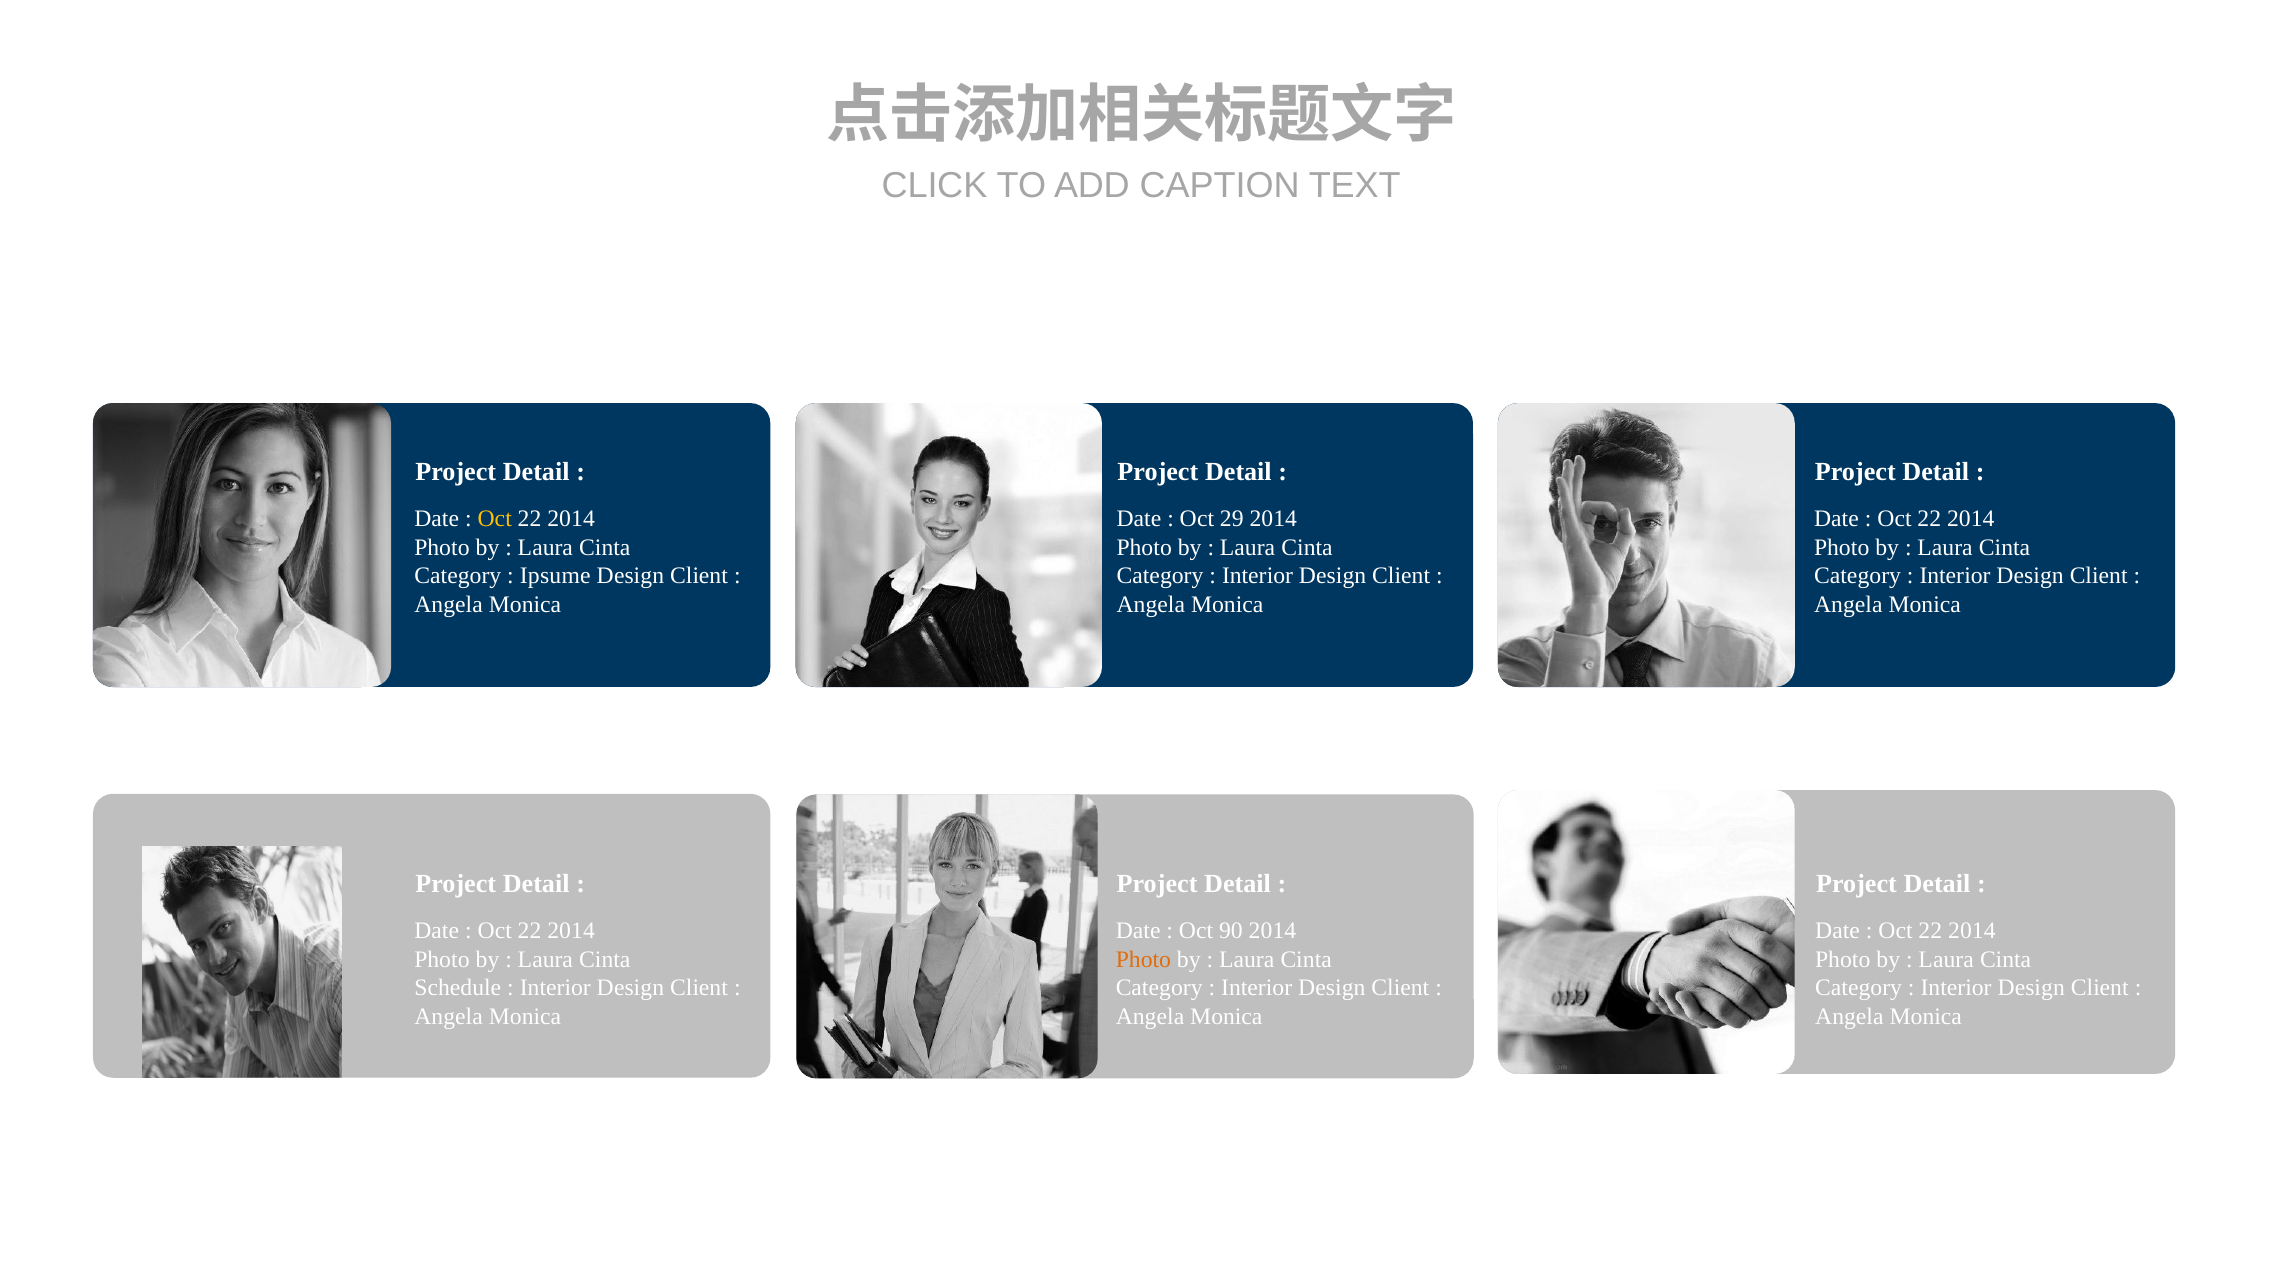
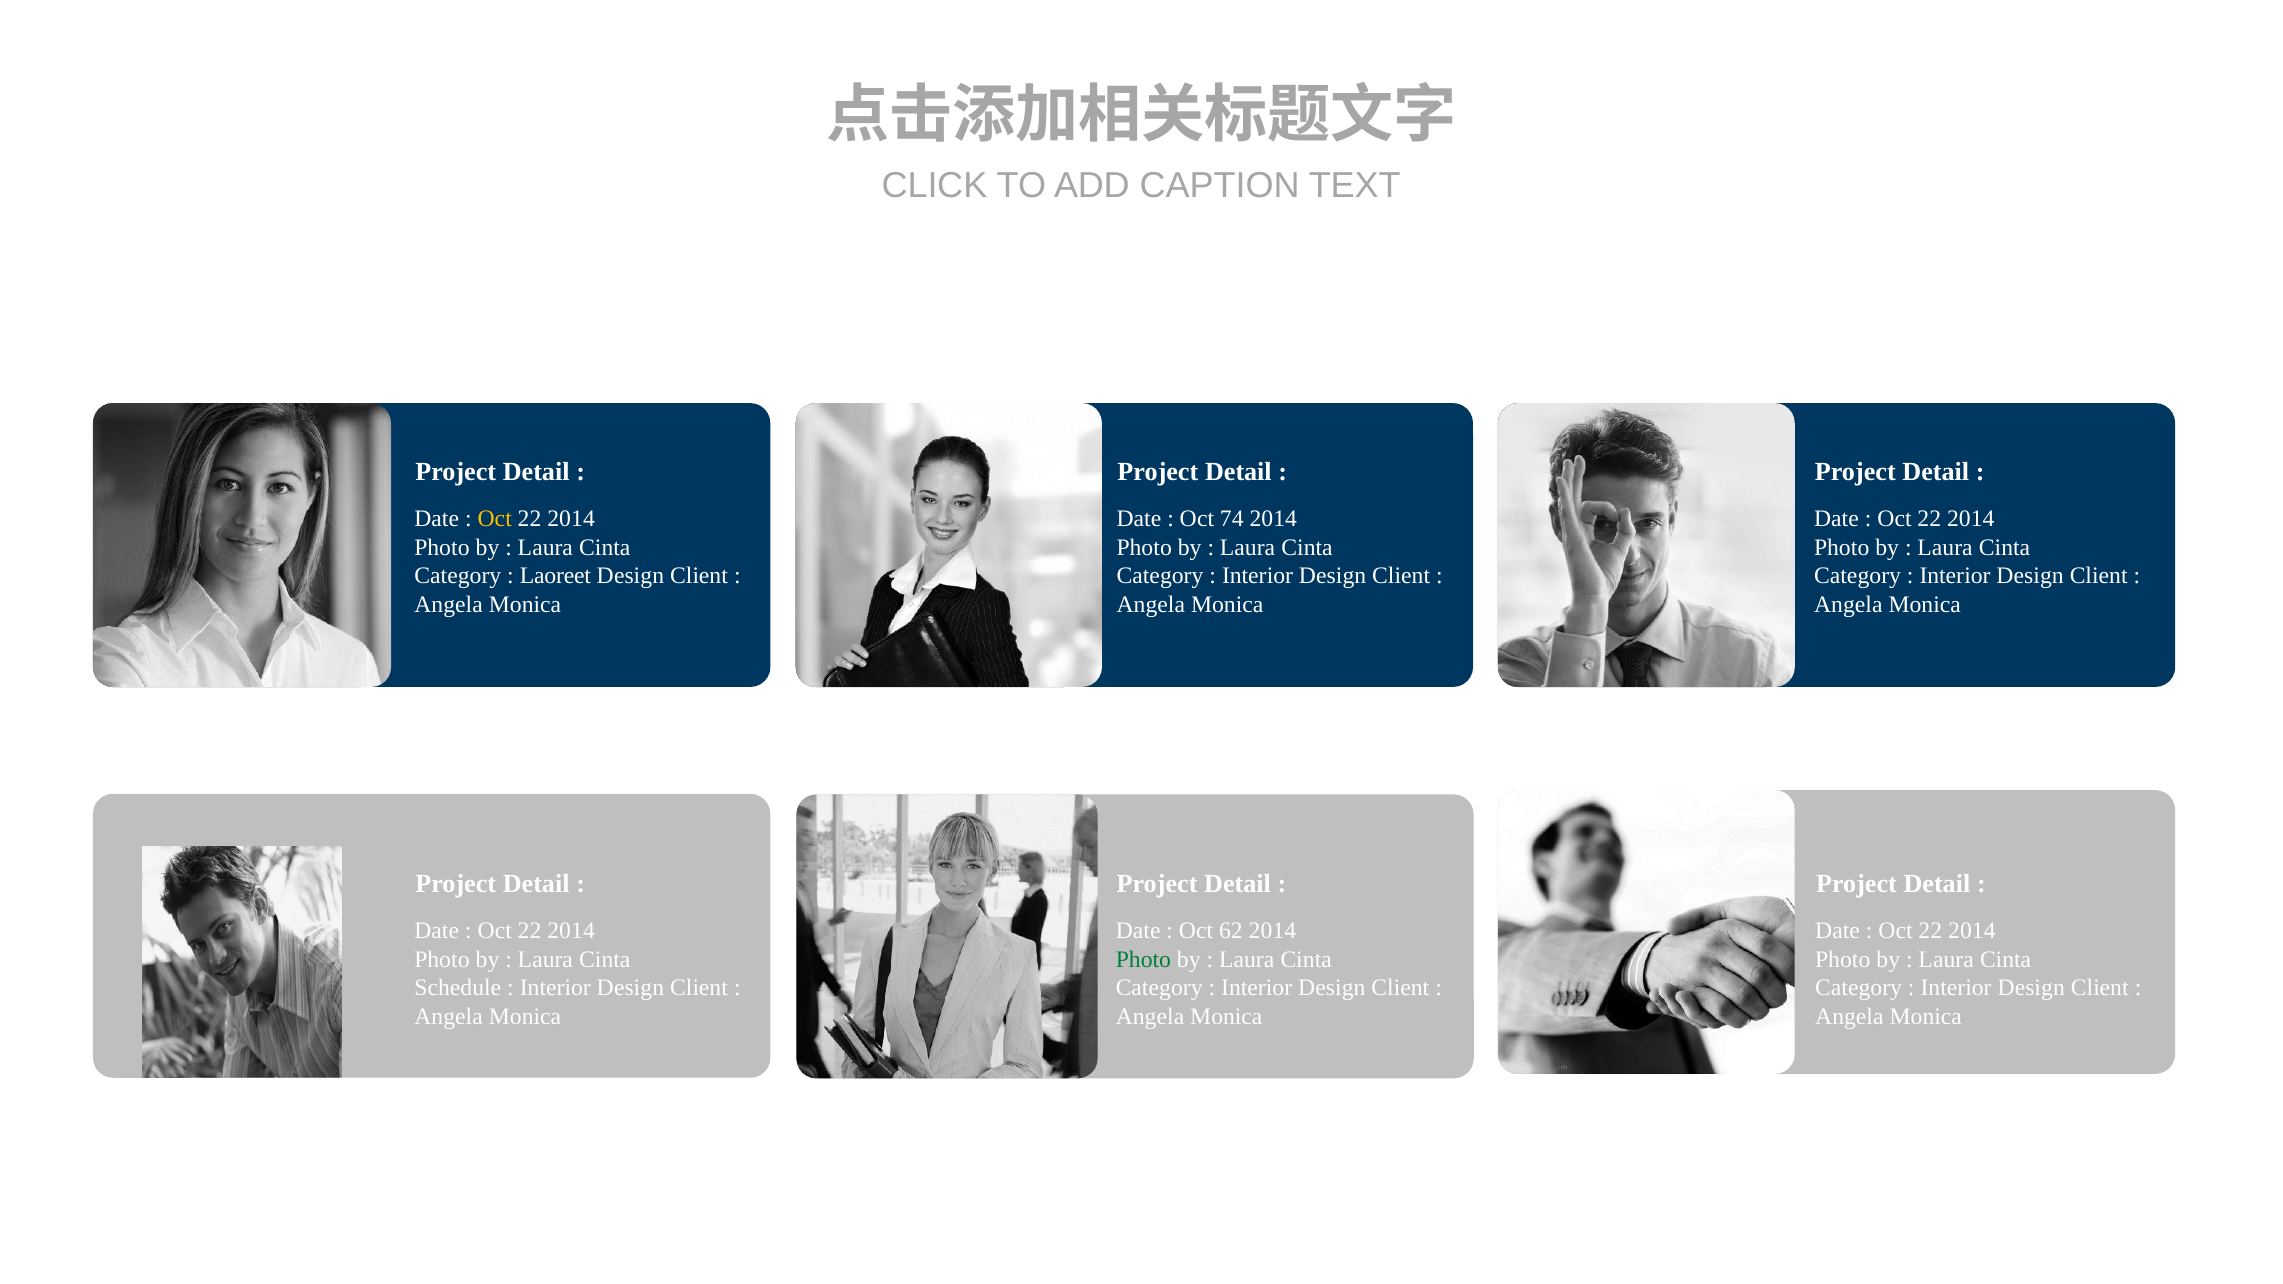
29: 29 -> 74
Ipsume: Ipsume -> Laoreet
90: 90 -> 62
Photo at (1143, 960) colour: orange -> green
